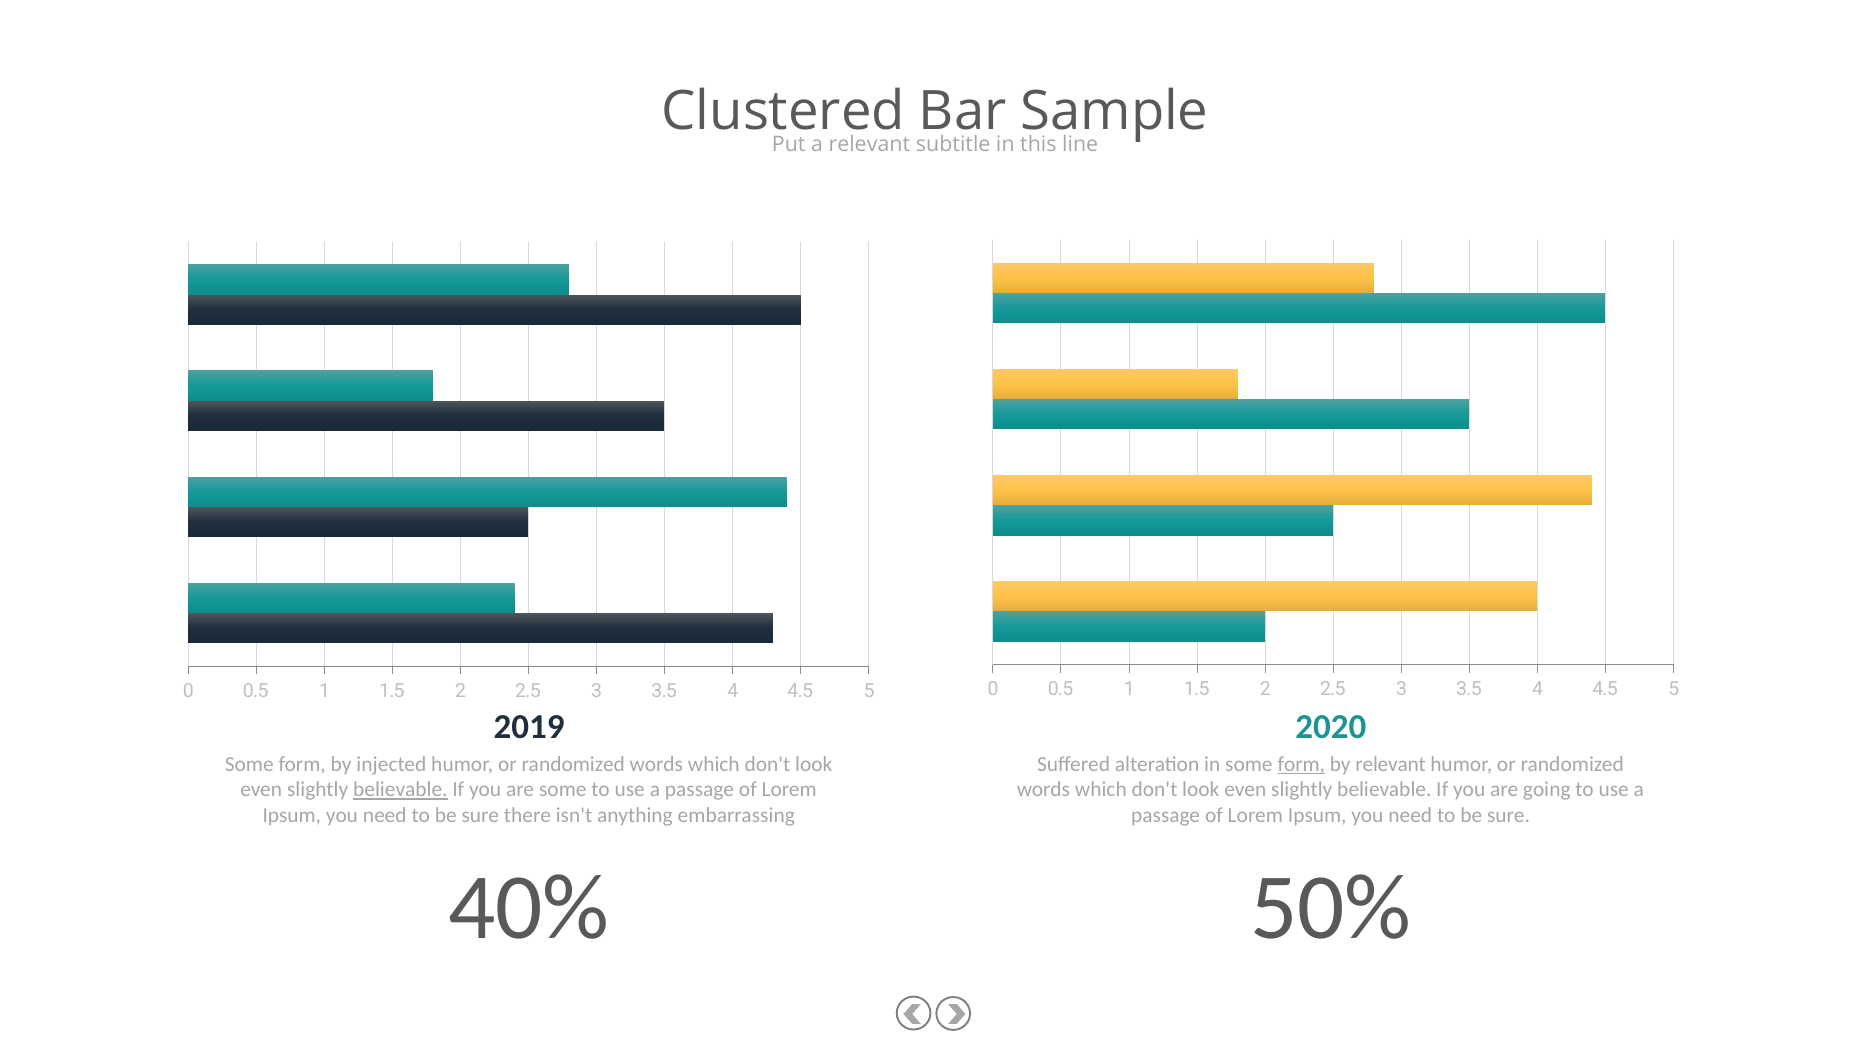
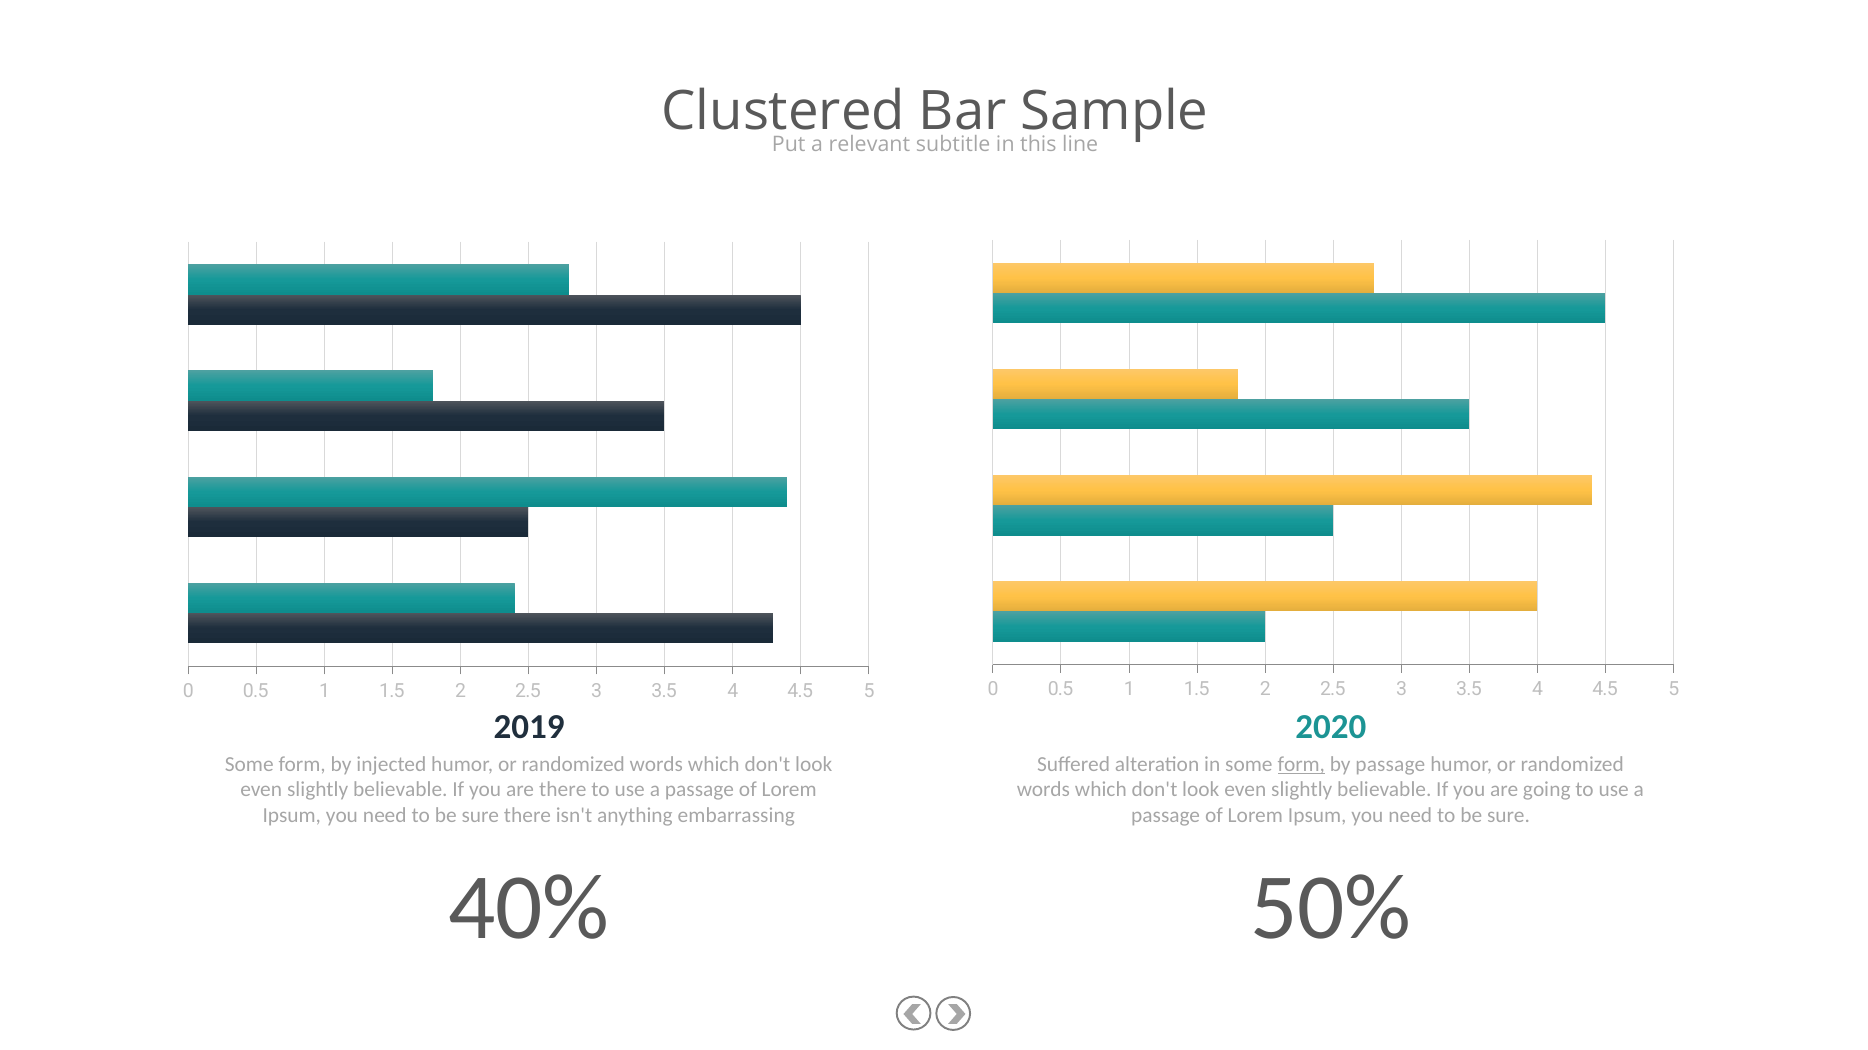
by relevant: relevant -> passage
believable at (400, 790) underline: present -> none
are some: some -> there
